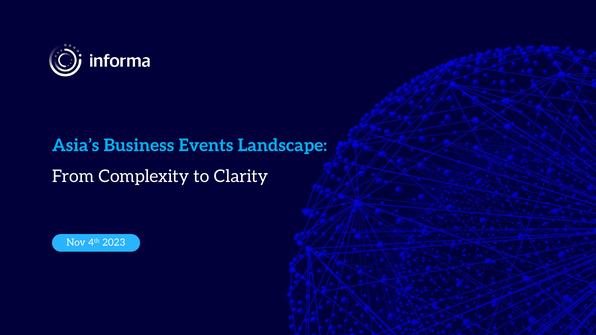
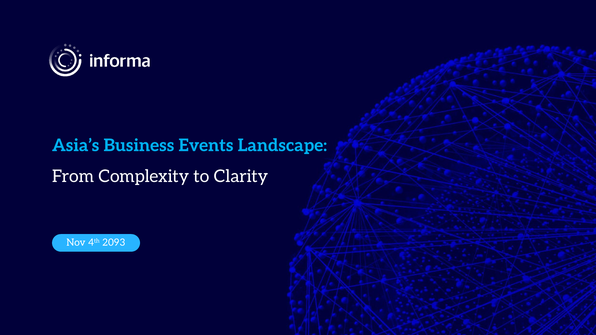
2023: 2023 -> 2093
